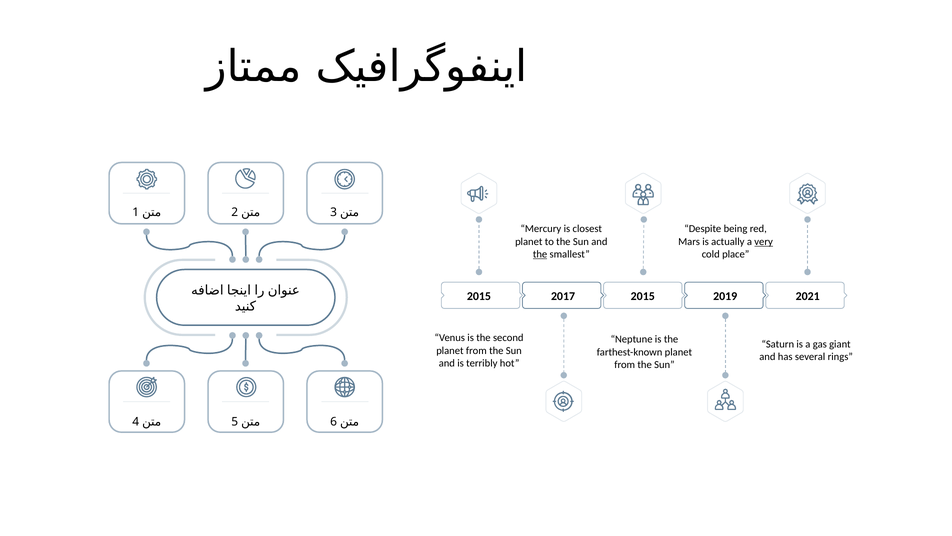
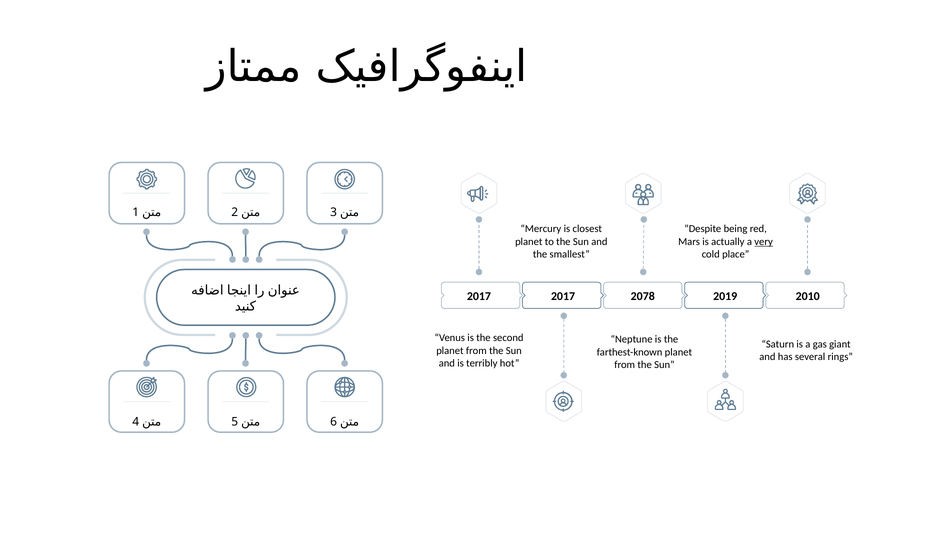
the at (540, 254) underline: present -> none
2015 at (479, 296): 2015 -> 2017
2017 2015: 2015 -> 2078
2021: 2021 -> 2010
